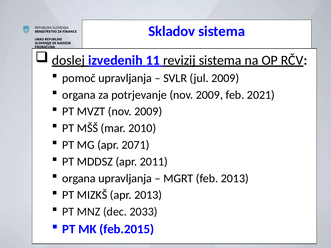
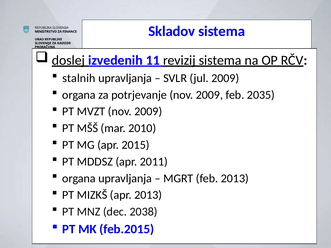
pomoč: pomoč -> stalnih
2021: 2021 -> 2035
2071: 2071 -> 2015
2033: 2033 -> 2038
